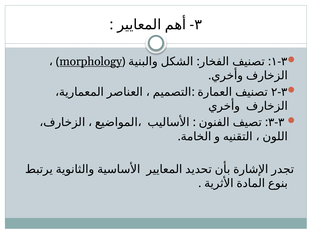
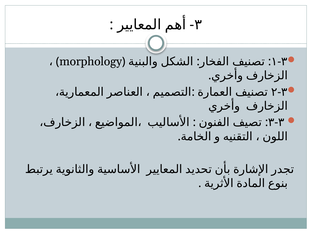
morphology underline: present -> none
